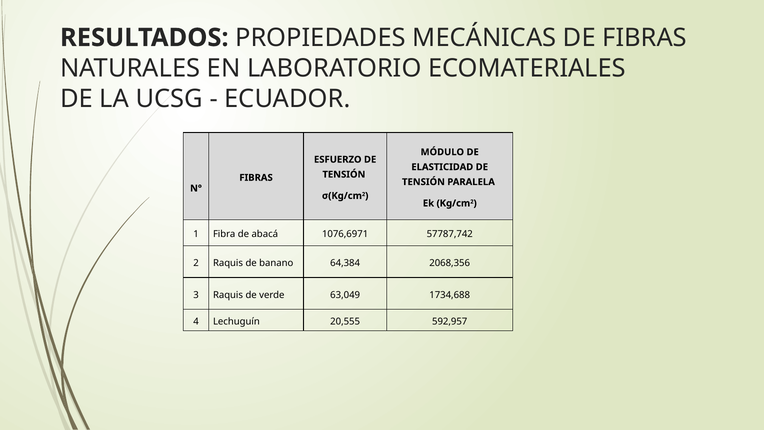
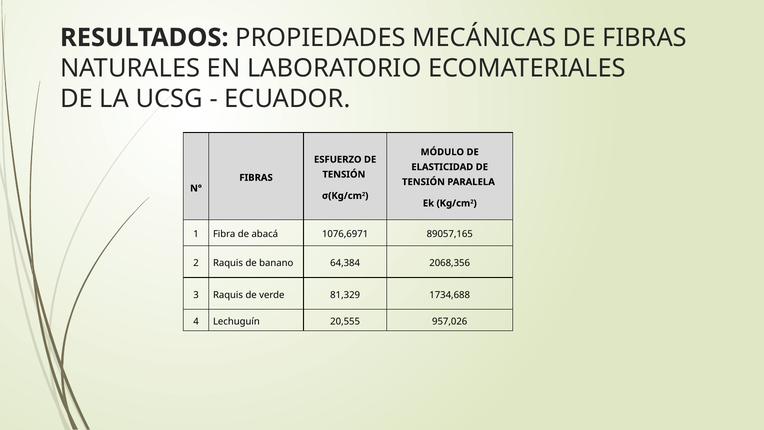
57787,742: 57787,742 -> 89057,165
63,049: 63,049 -> 81,329
592,957: 592,957 -> 957,026
